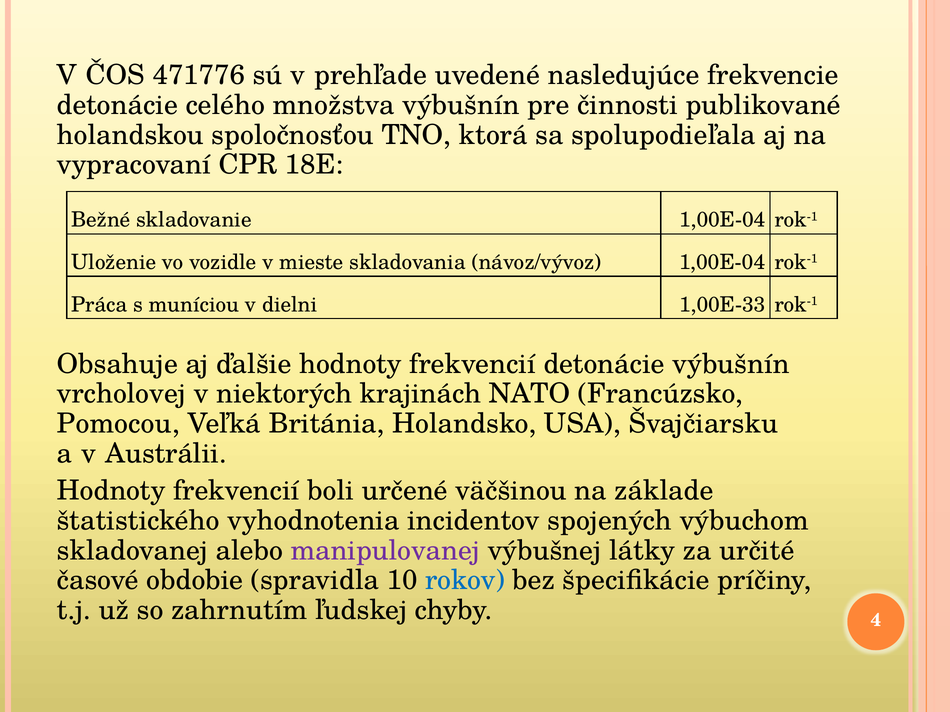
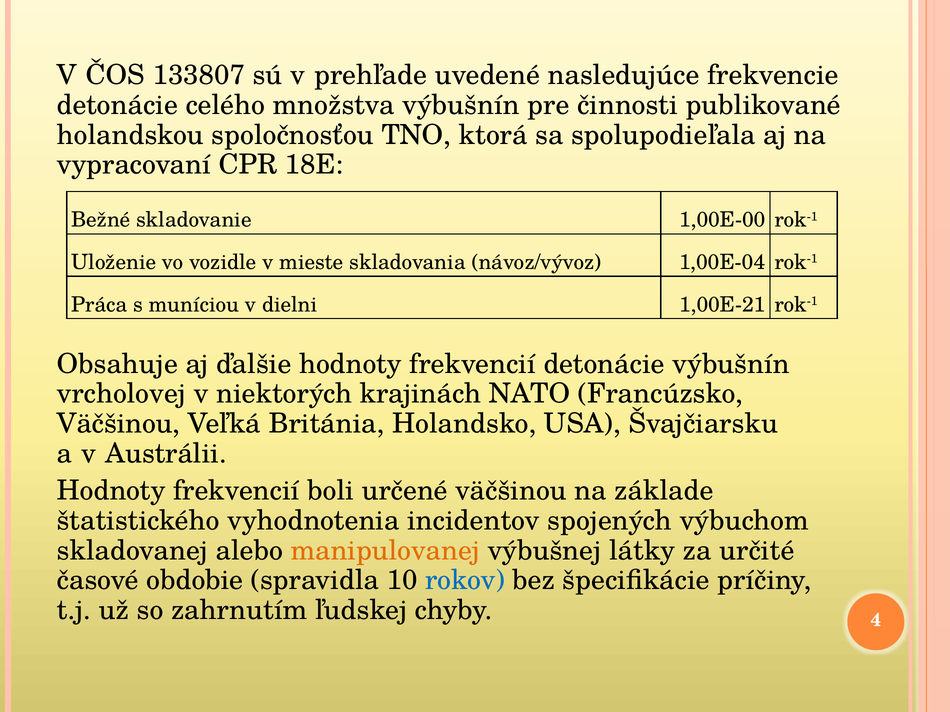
471776: 471776 -> 133807
skladovanie 1,00E-04: 1,00E-04 -> 1,00E-00
1,00E-33: 1,00E-33 -> 1,00E-21
Pomocou at (118, 424): Pomocou -> Väčšinou
manipulovanej colour: purple -> orange
